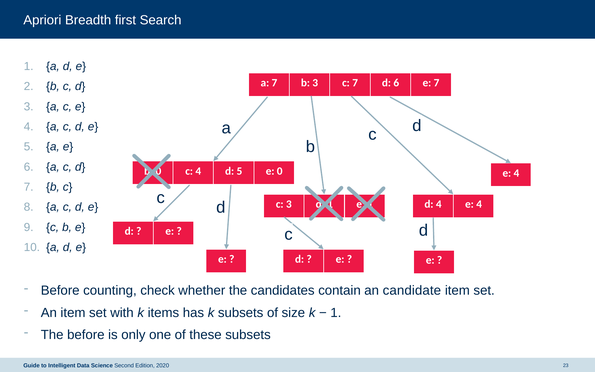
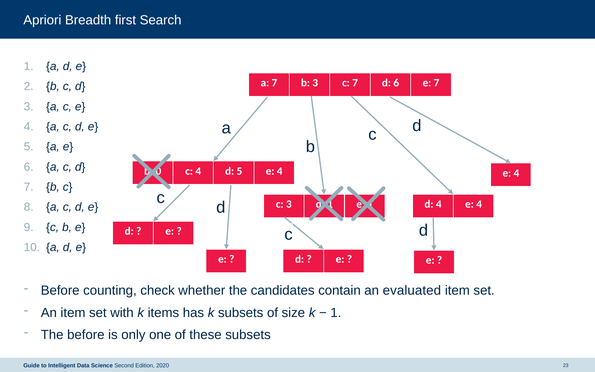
5 e 0: 0 -> 4
candidate: candidate -> evaluated
